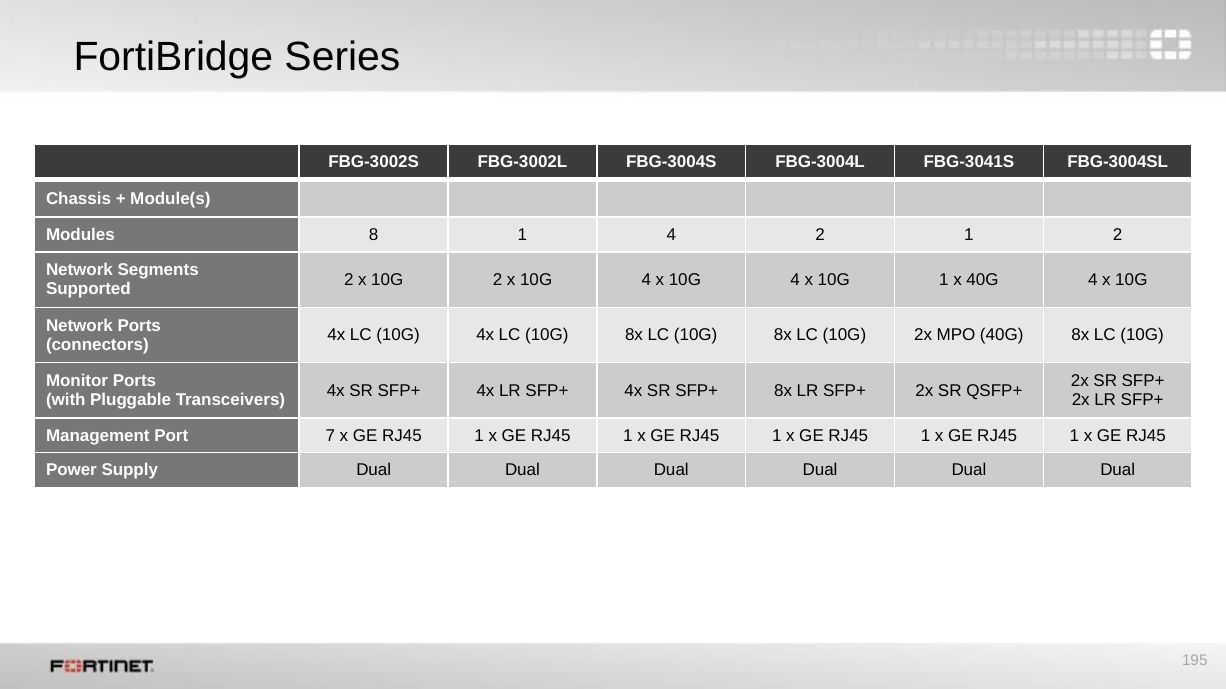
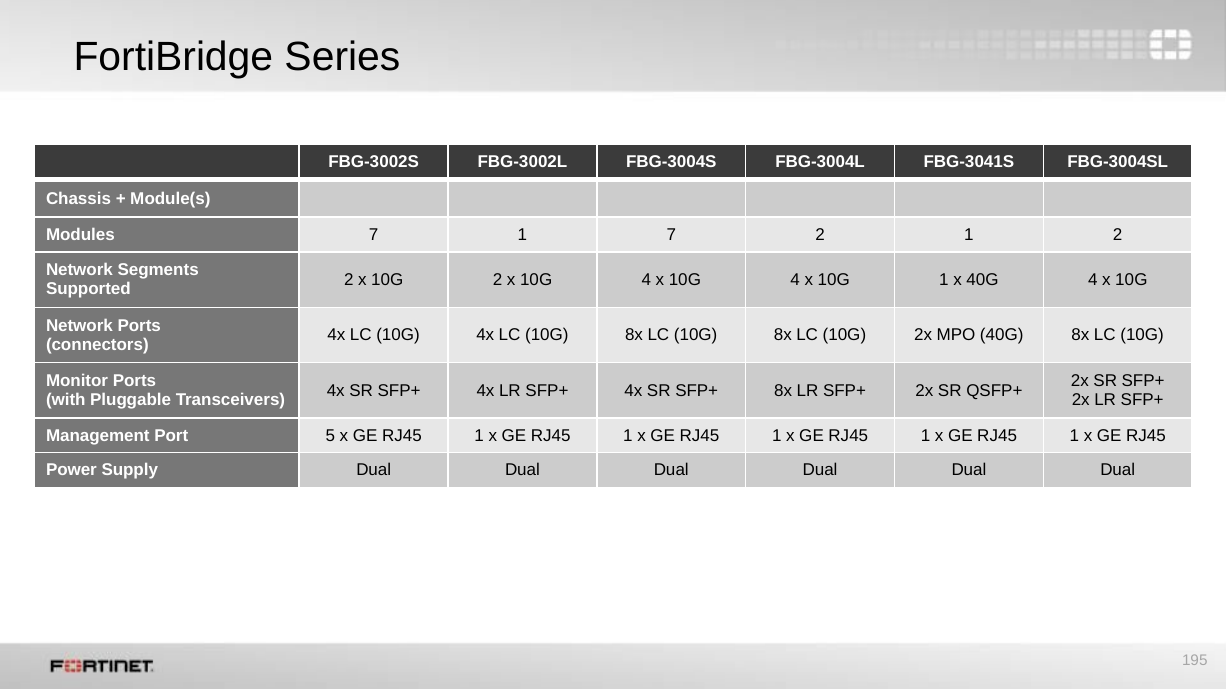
Modules 8: 8 -> 7
1 4: 4 -> 7
7: 7 -> 5
